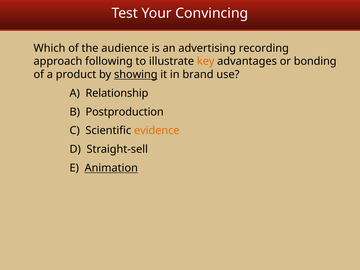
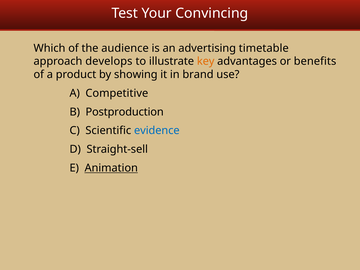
recording: recording -> timetable
following: following -> develops
bonding: bonding -> benefits
showing underline: present -> none
Relationship: Relationship -> Competitive
evidence colour: orange -> blue
